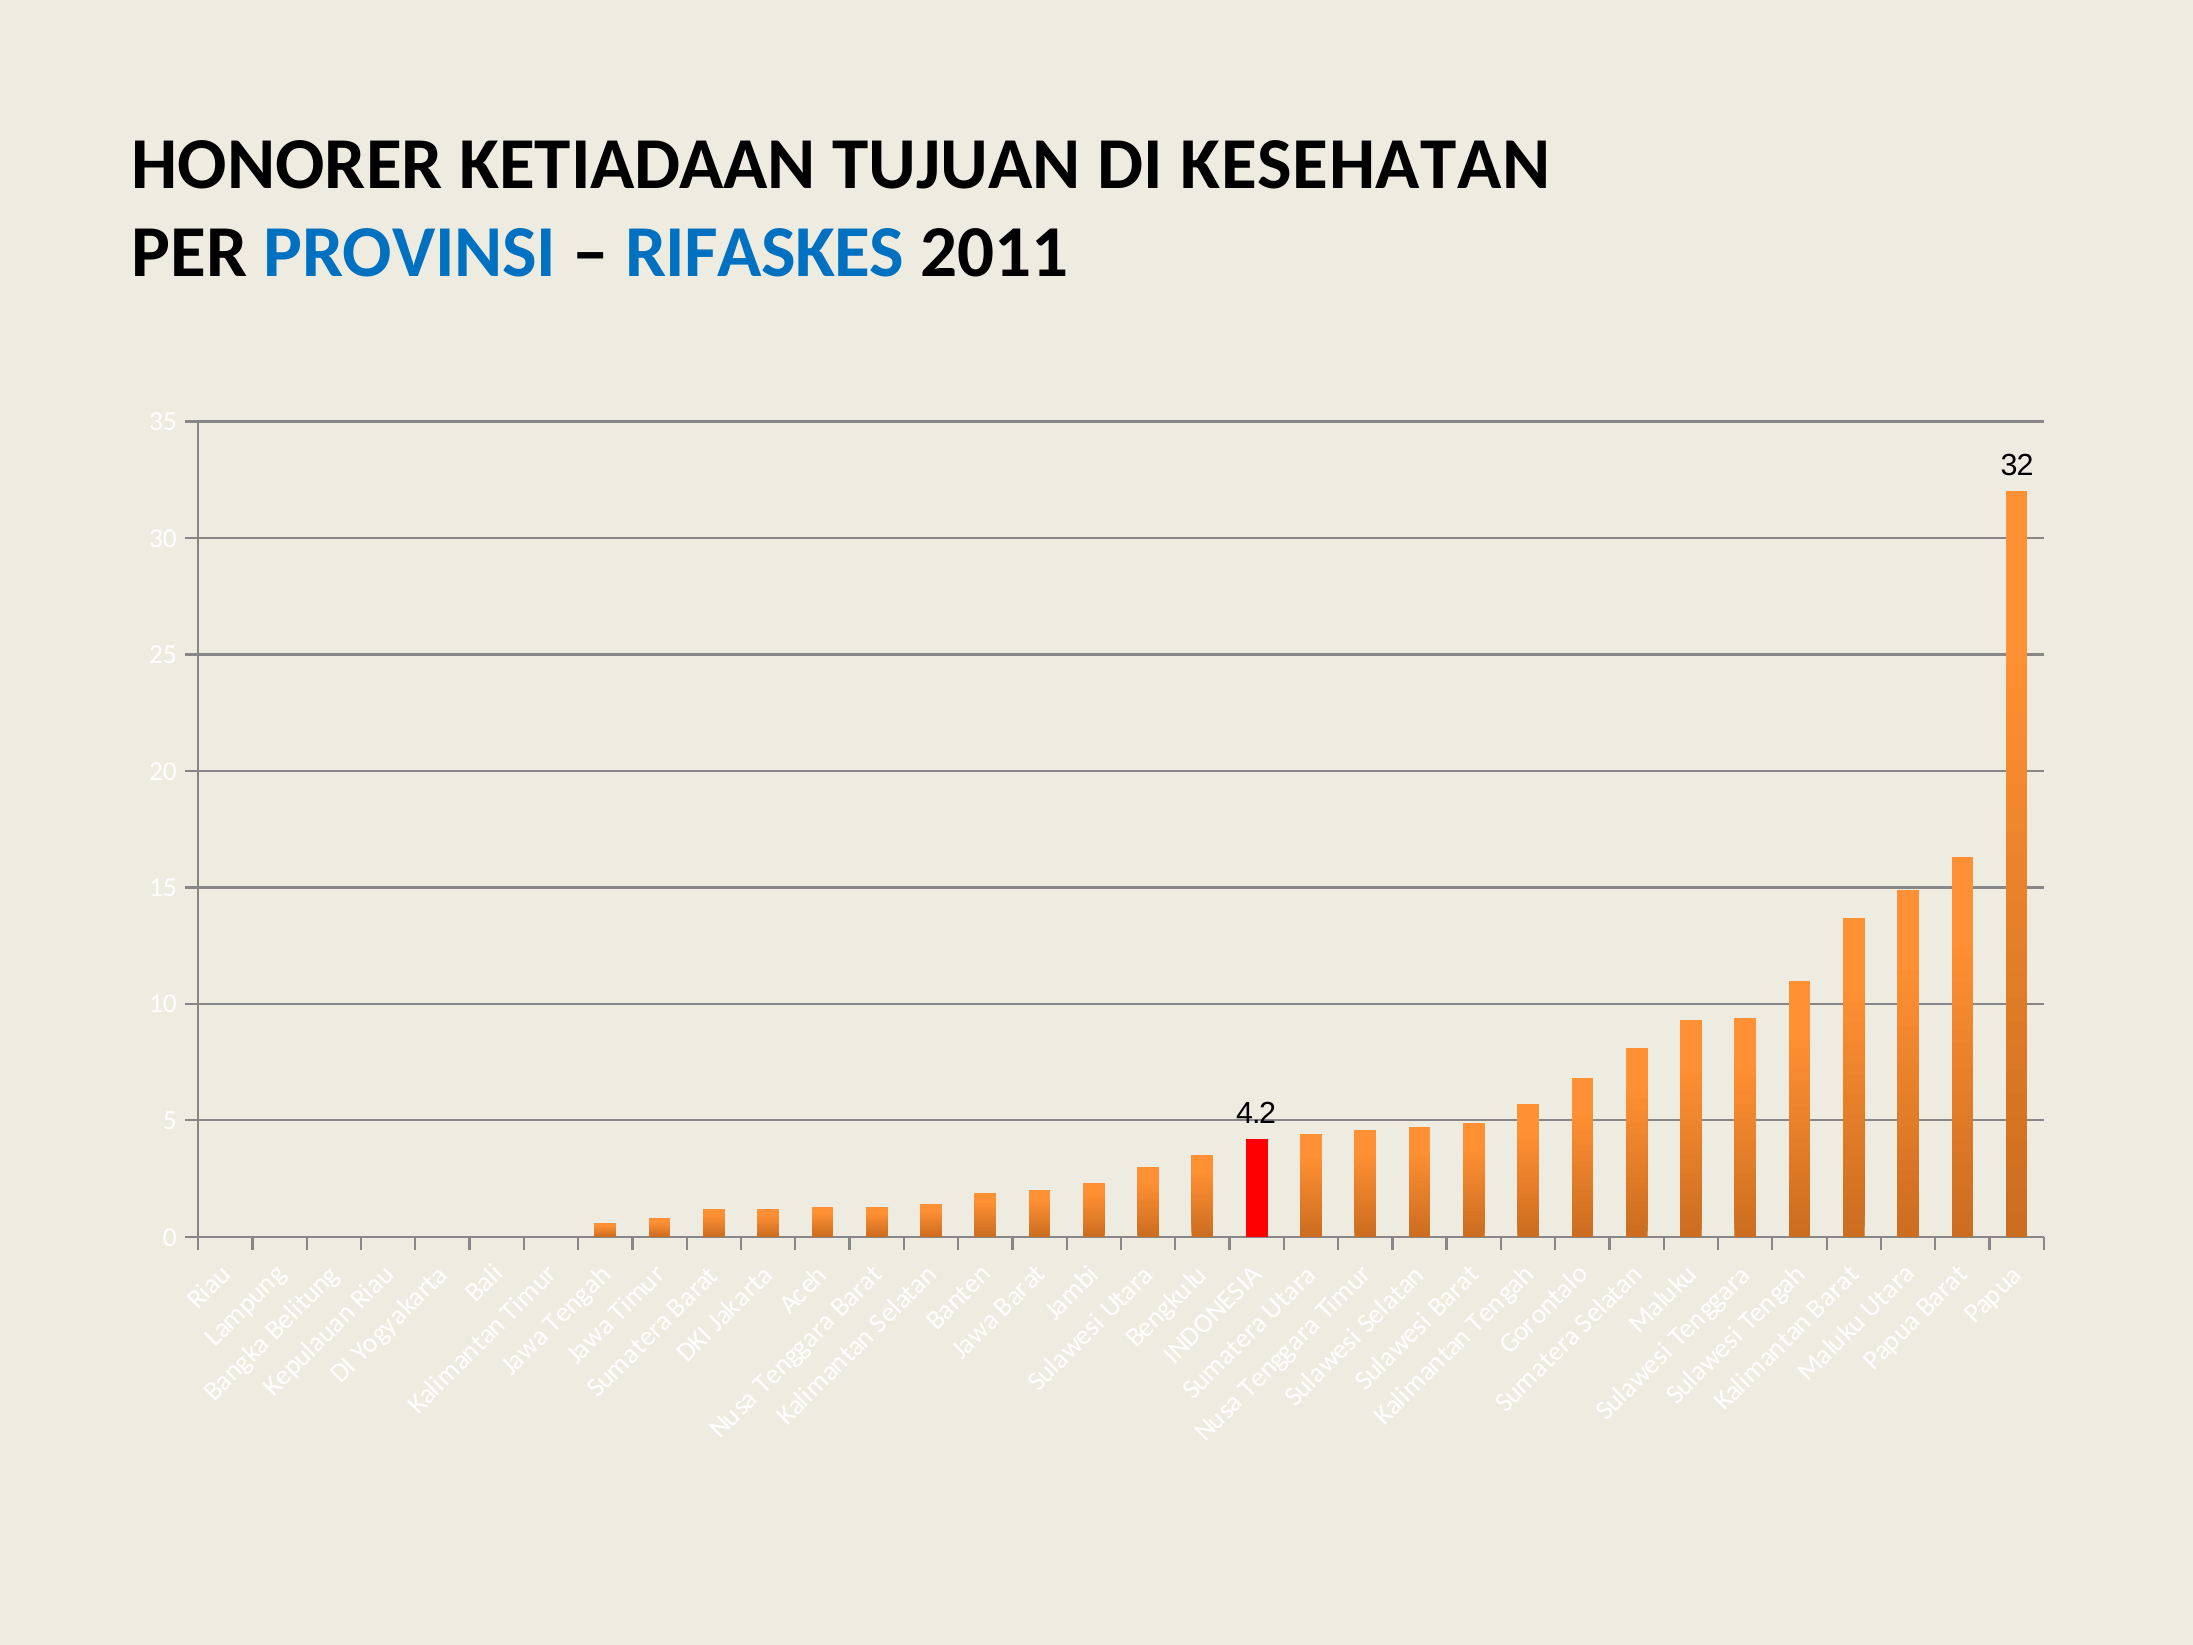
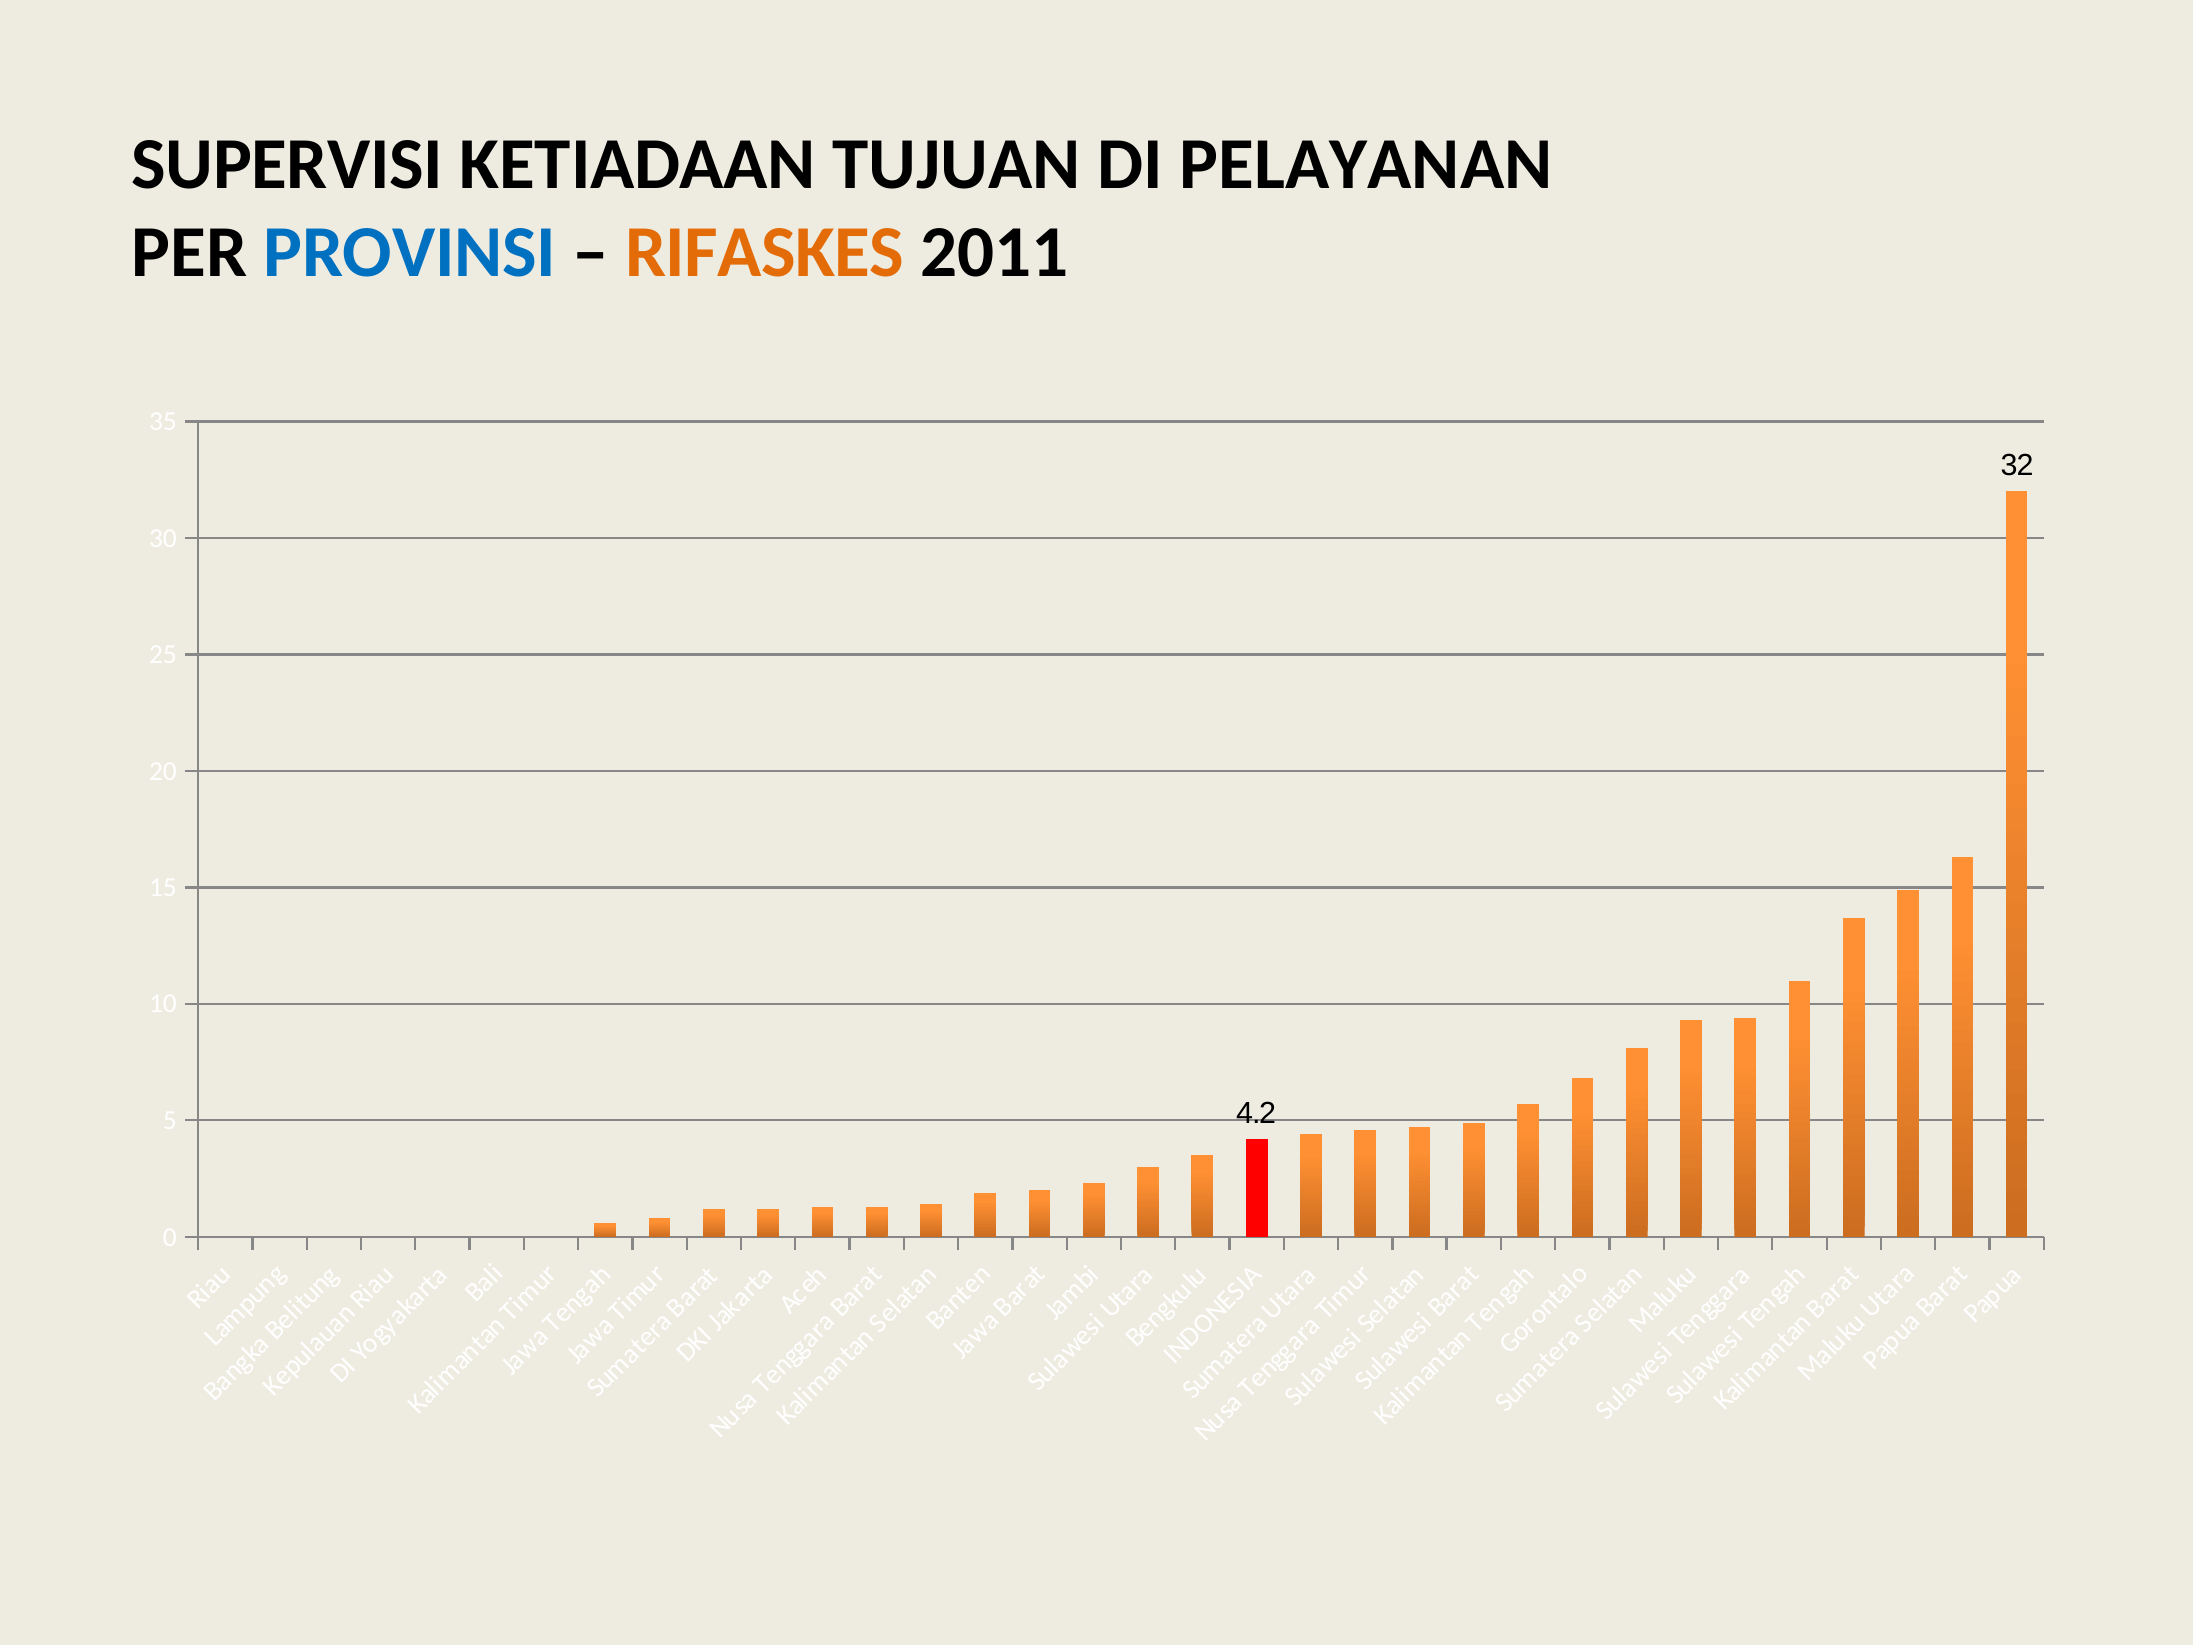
HONORER: HONORER -> SUPERVISI
KESEHATAN: KESEHATAN -> PELAYANAN
RIFASKES colour: blue -> orange
